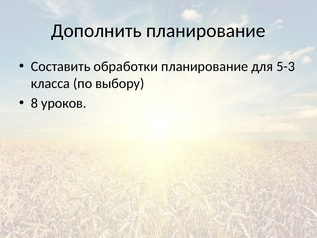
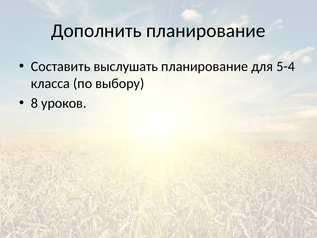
обработки: обработки -> выслушать
5-3: 5-3 -> 5-4
